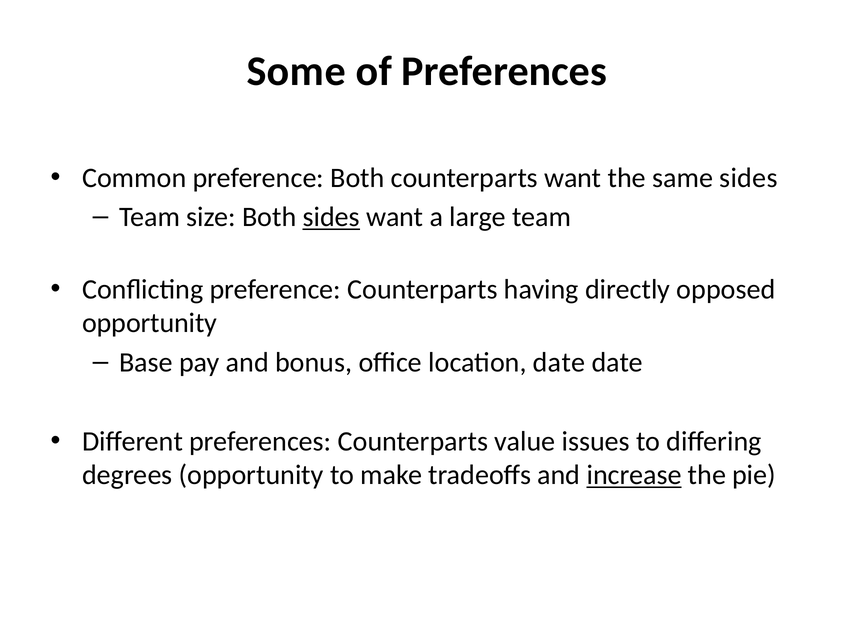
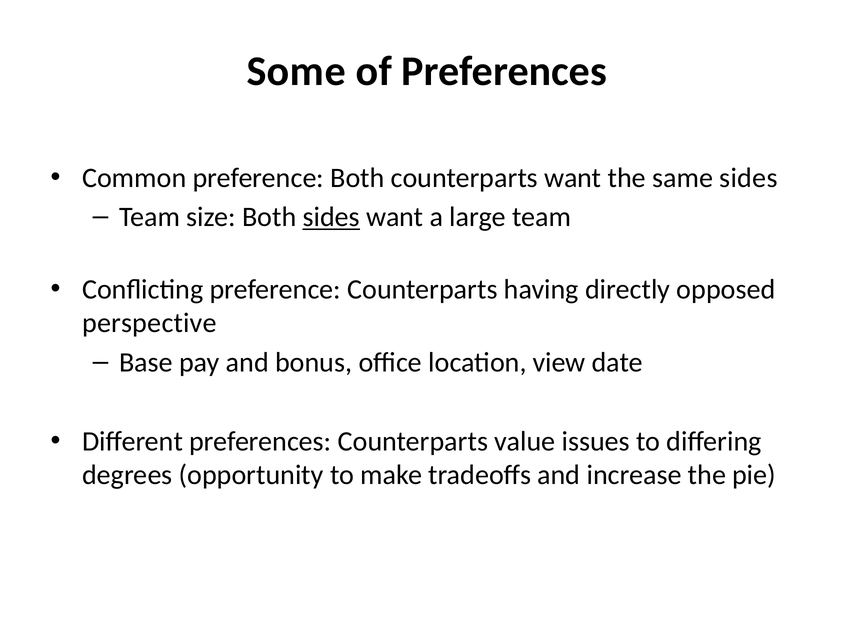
opportunity at (150, 323): opportunity -> perspective
location date: date -> view
increase underline: present -> none
